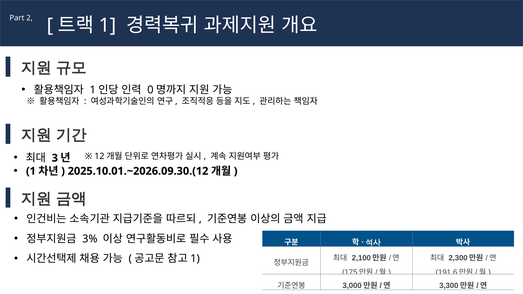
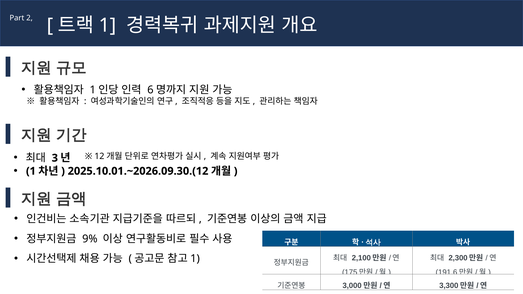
0: 0 -> 6
3%: 3% -> 9%
